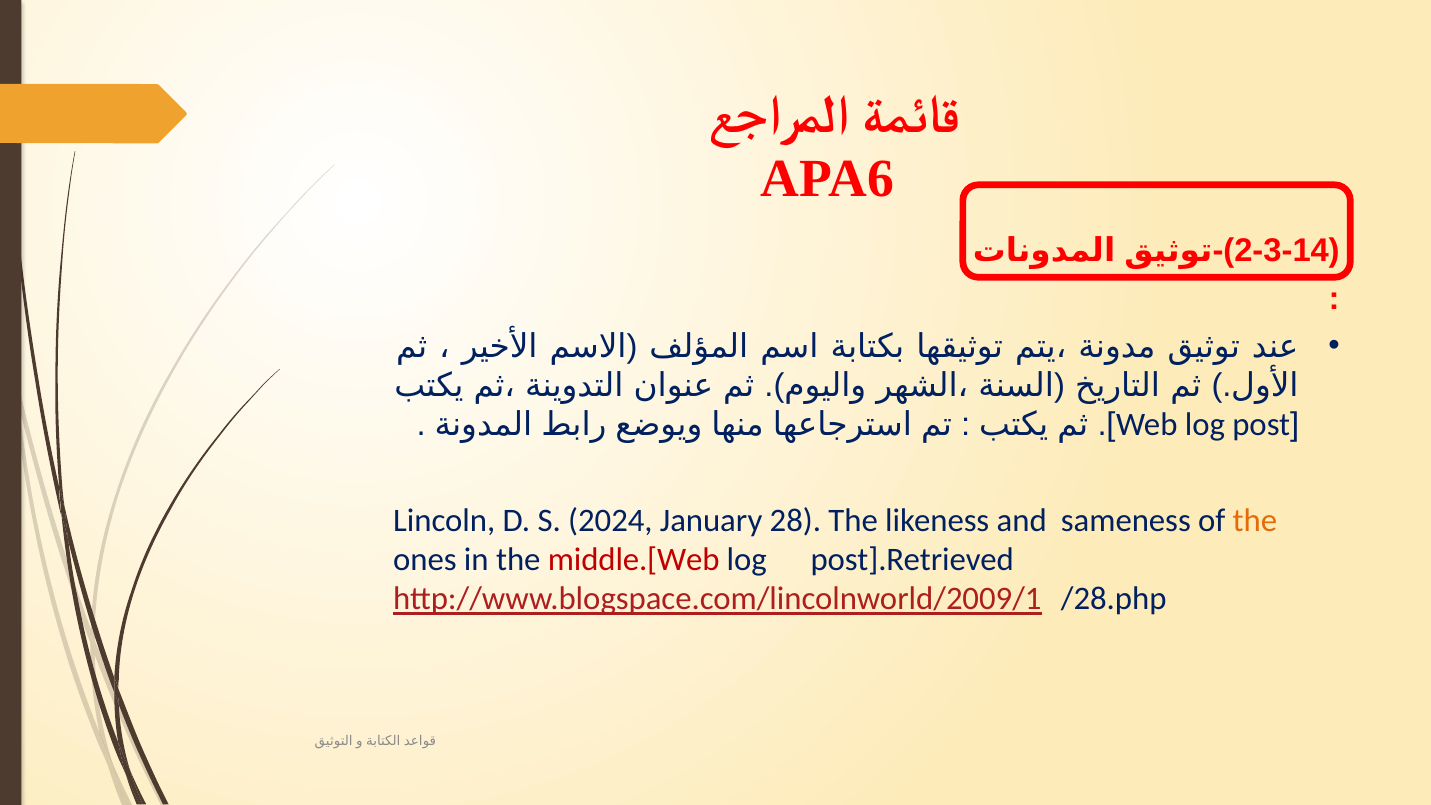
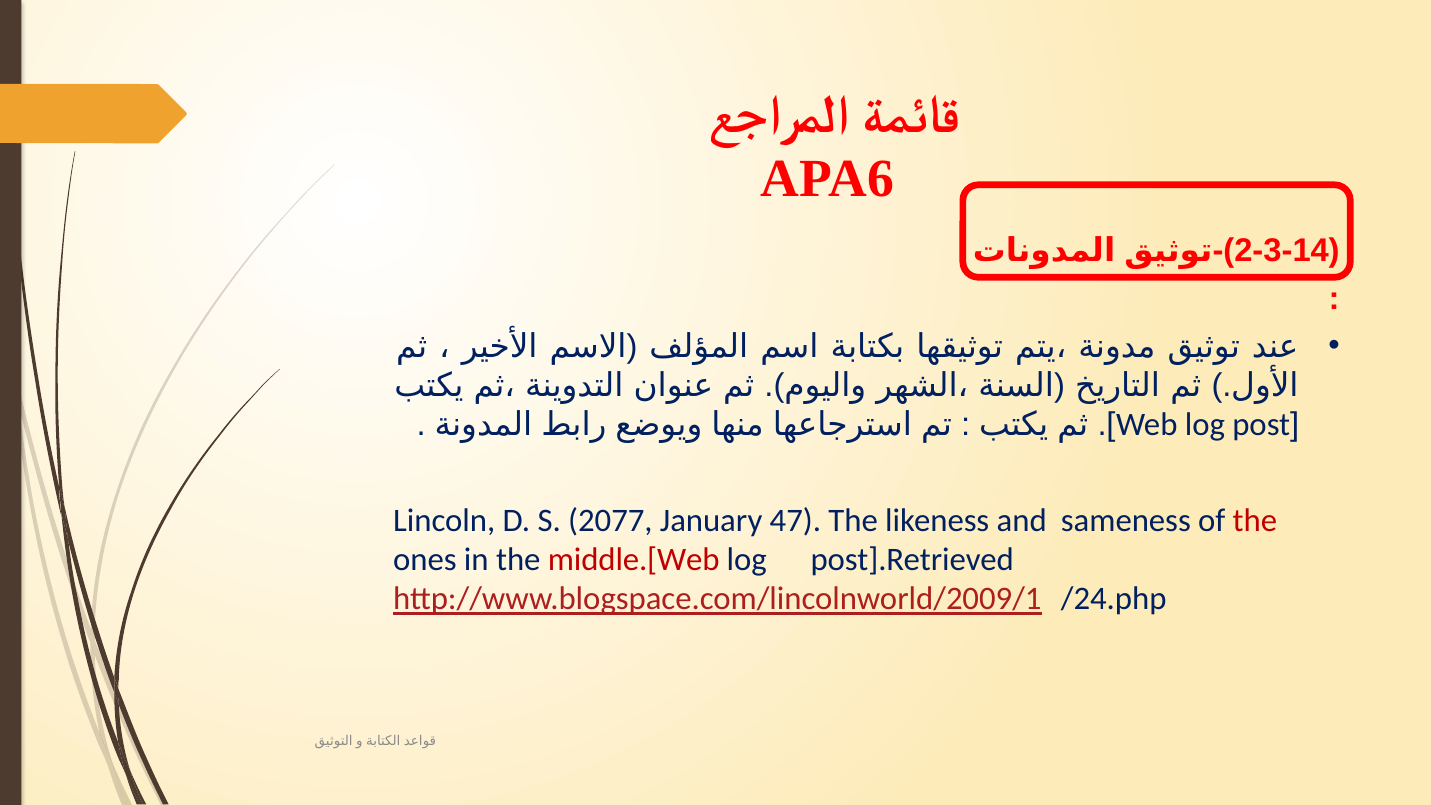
2024: 2024 -> 2077
28: 28 -> 47
the at (1255, 520) colour: orange -> red
/28.php: /28.php -> /24.php
